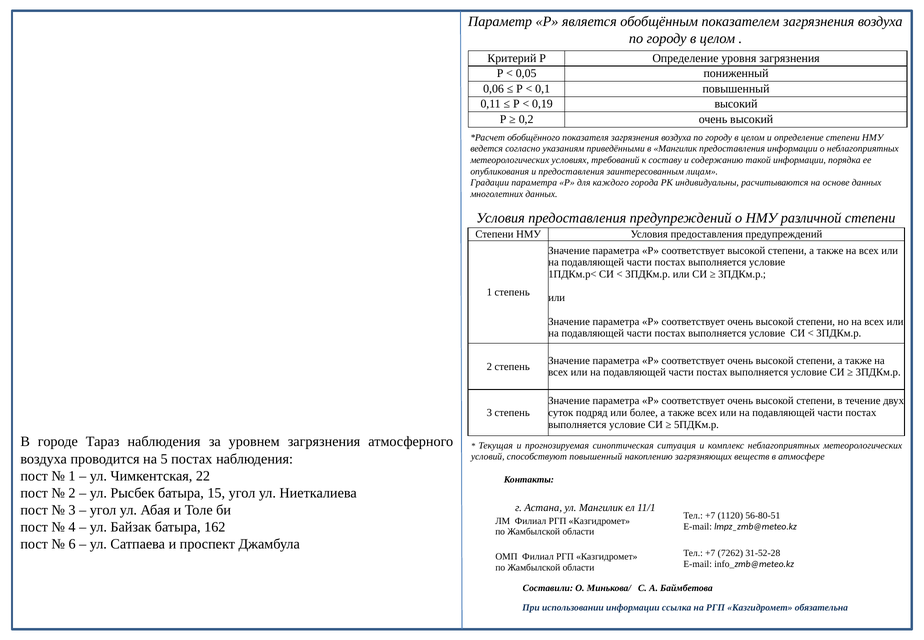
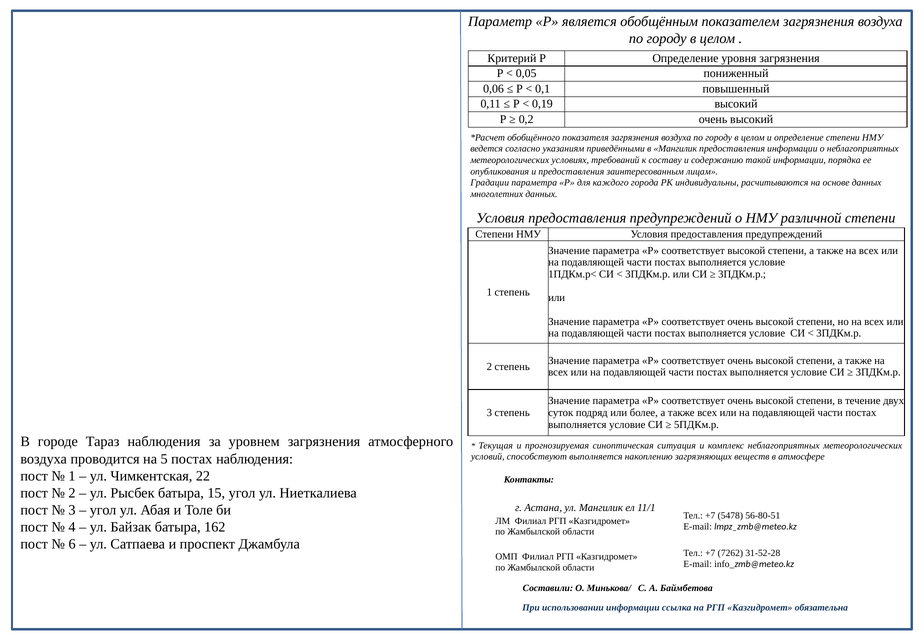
способствуют повышенный: повышенный -> выполняется
1120: 1120 -> 5478
